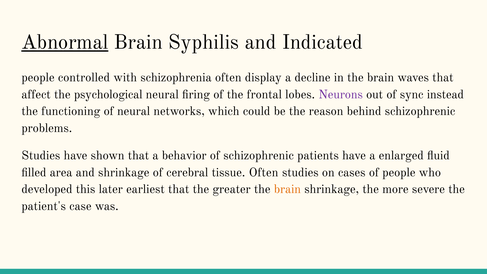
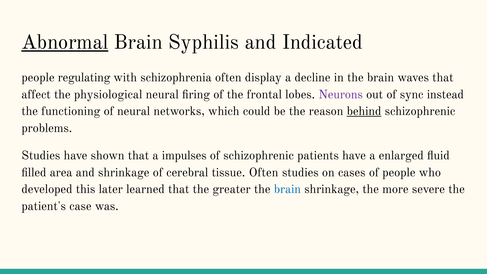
controlled: controlled -> regulating
psychological: psychological -> physiological
behind underline: none -> present
behavior: behavior -> impulses
earliest: earliest -> learned
brain at (287, 189) colour: orange -> blue
